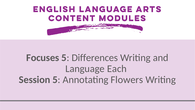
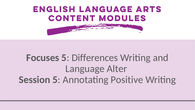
Each: Each -> Alter
Flowers: Flowers -> Positive
